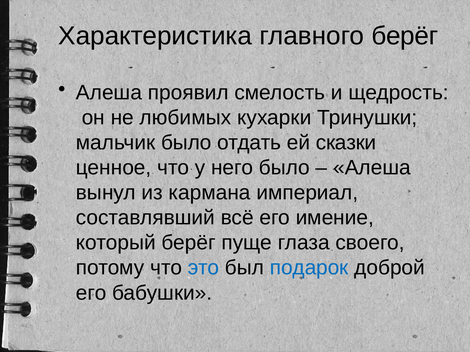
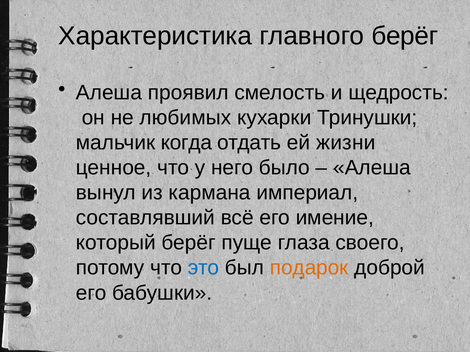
мальчик было: было -> когда
сказки: сказки -> жизни
подарок colour: blue -> orange
